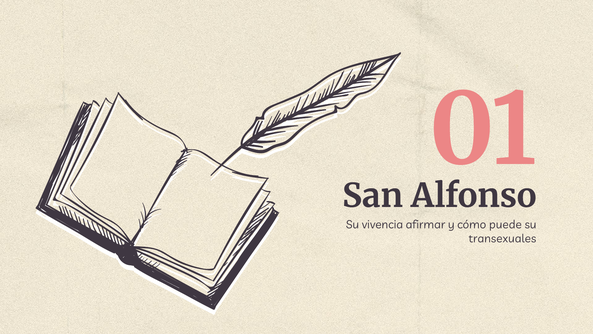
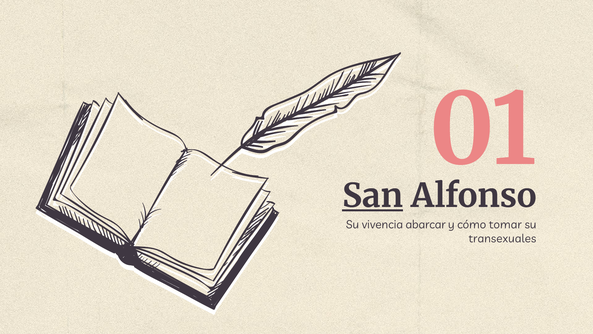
San underline: none -> present
afirmar: afirmar -> abarcar
puede: puede -> tomar
